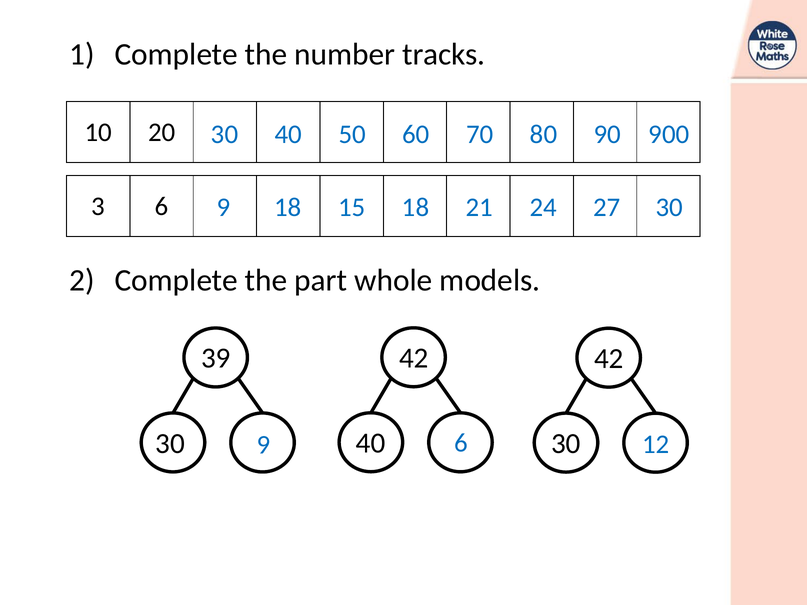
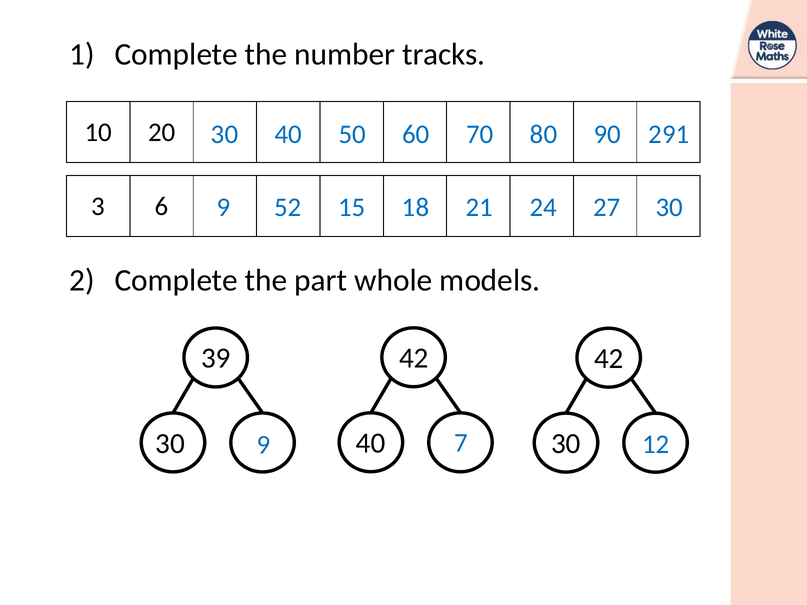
900: 900 -> 291
9 18: 18 -> 52
9 6: 6 -> 7
